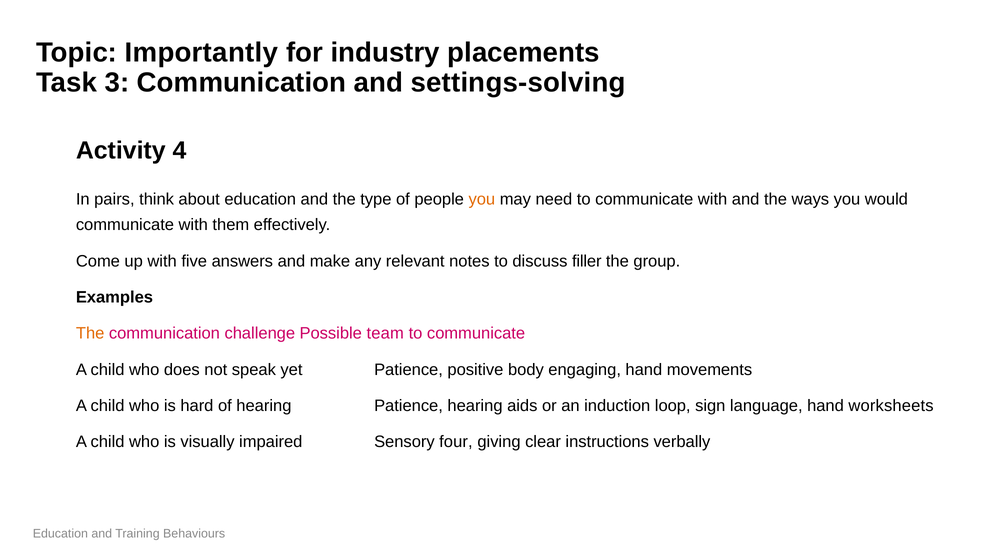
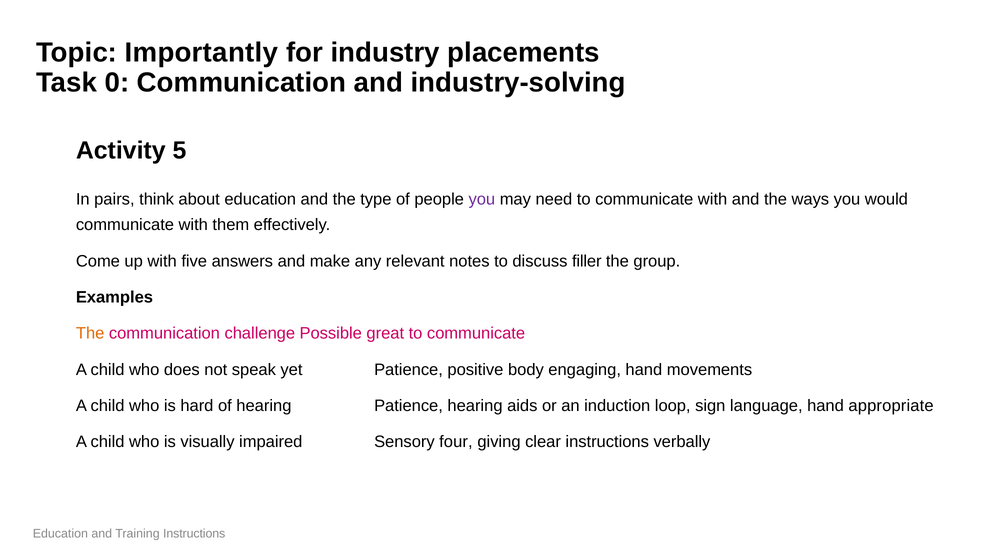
3: 3 -> 0
settings-solving: settings-solving -> industry-solving
4: 4 -> 5
you at (482, 199) colour: orange -> purple
team: team -> great
worksheets: worksheets -> appropriate
Training Behaviours: Behaviours -> Instructions
